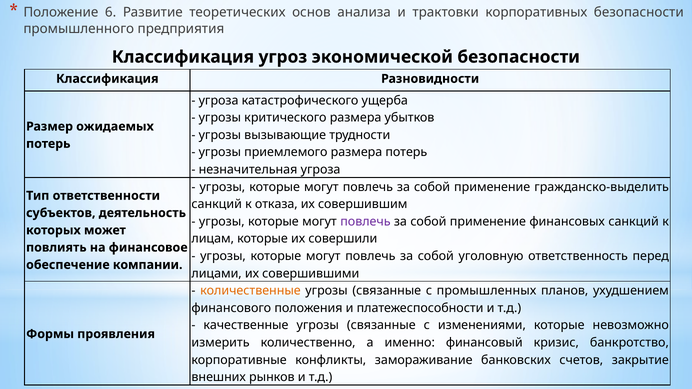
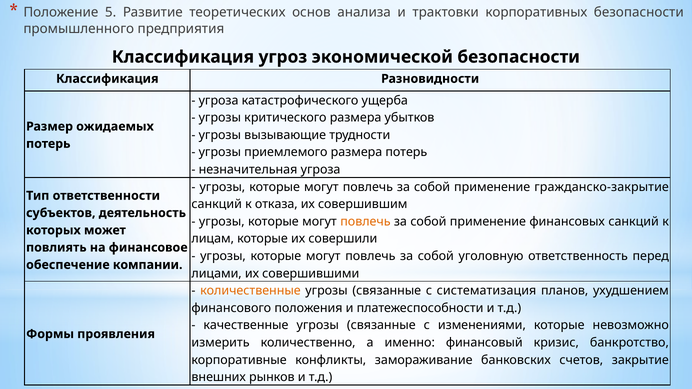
6: 6 -> 5
гражданско-выделить: гражданско-выделить -> гражданско-закрытие
повлечь at (365, 222) colour: purple -> orange
промышленных: промышленных -> систематизация
